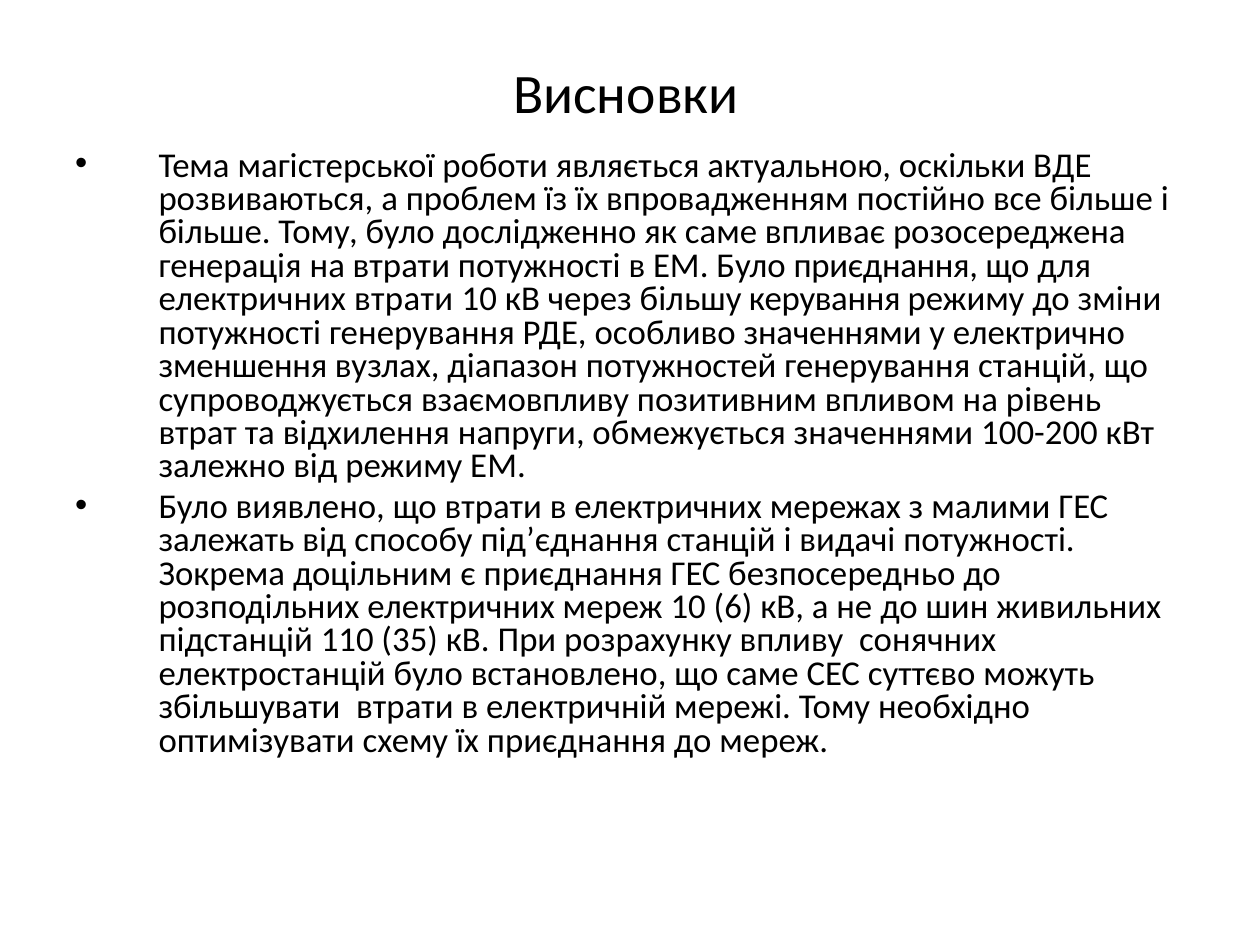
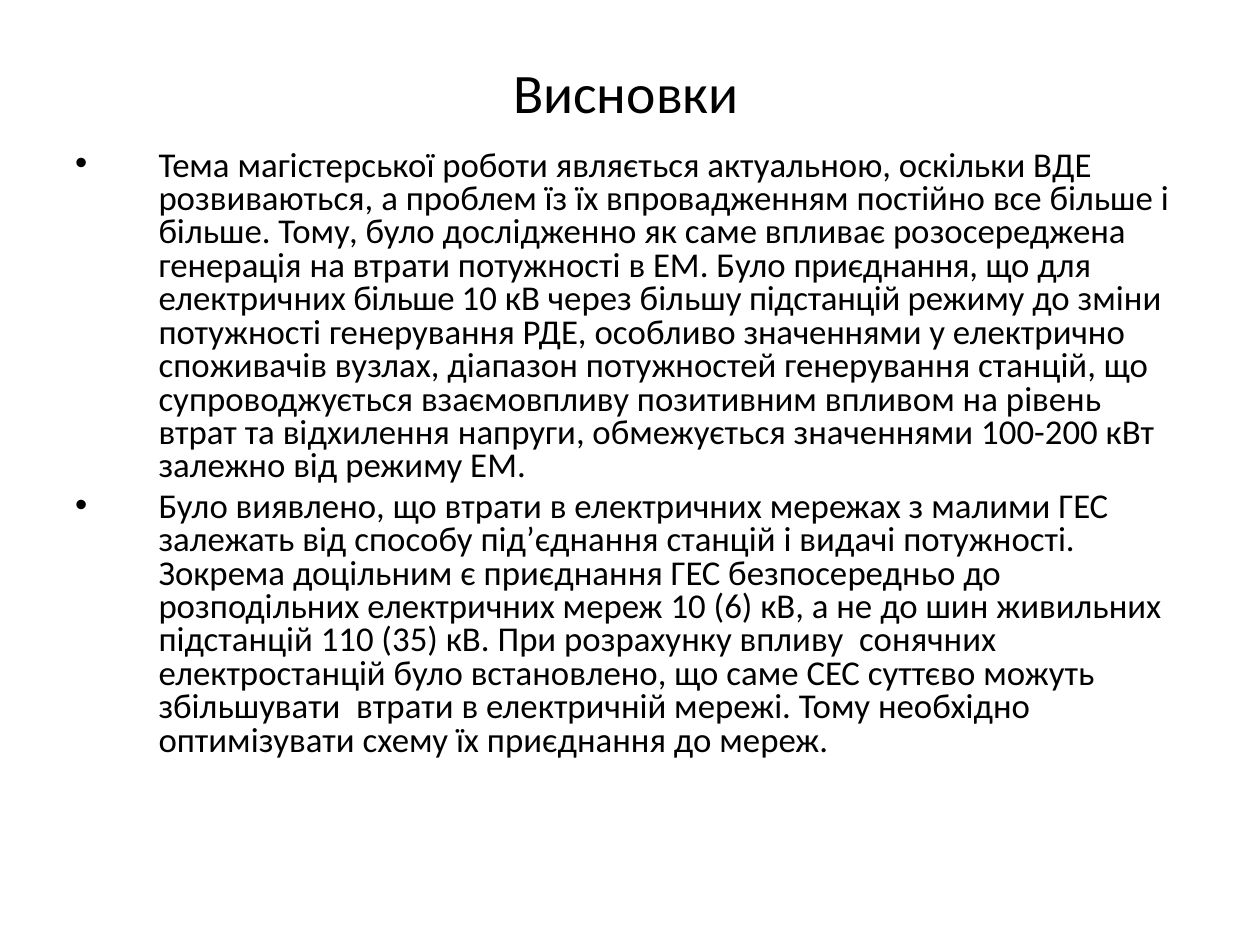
електричних втрати: втрати -> більше
більшу керування: керування -> підстанцій
зменшення: зменшення -> споживачів
